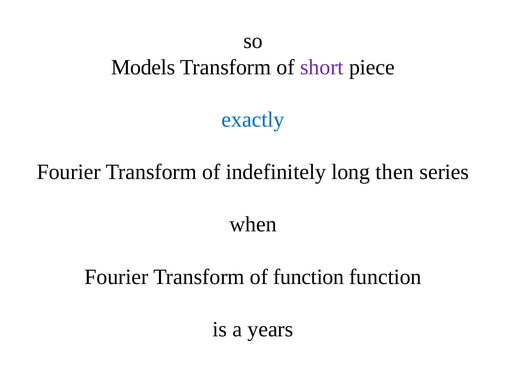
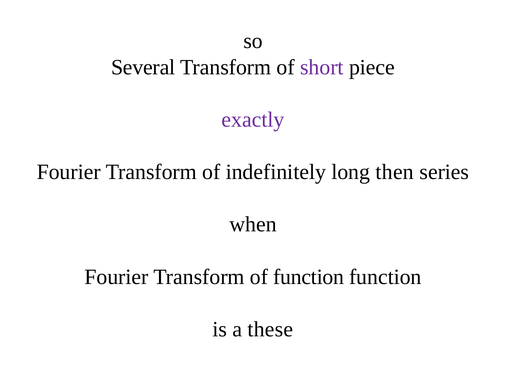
Models: Models -> Several
exactly colour: blue -> purple
years: years -> these
